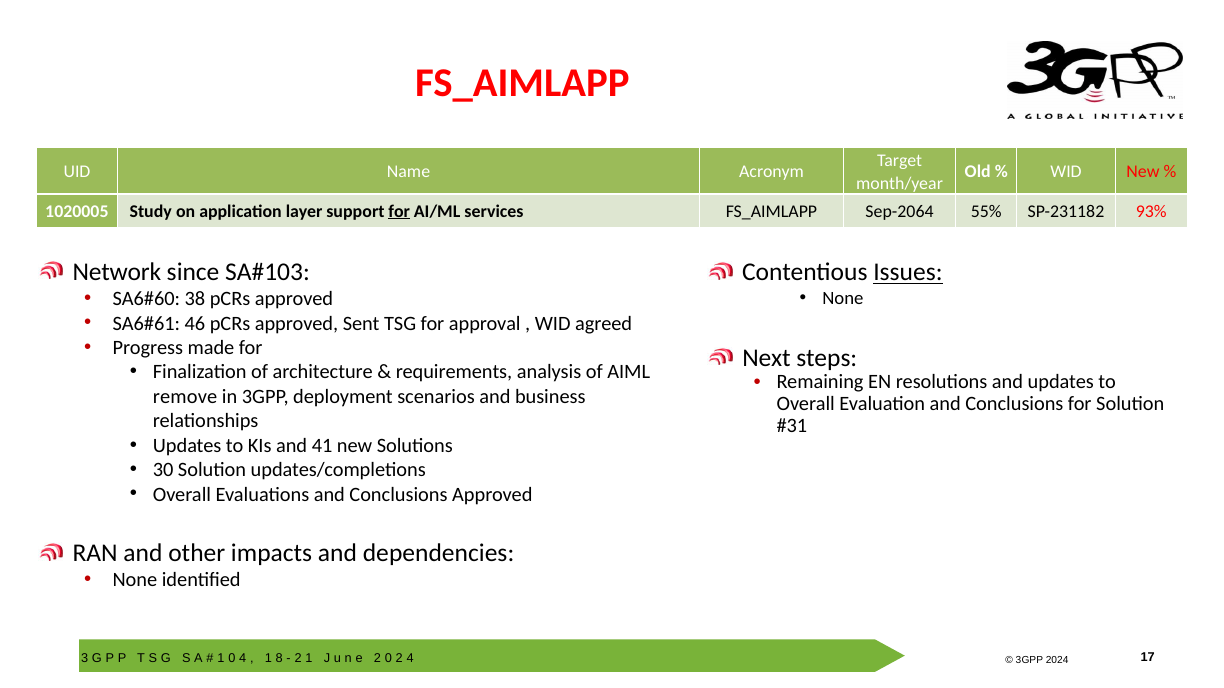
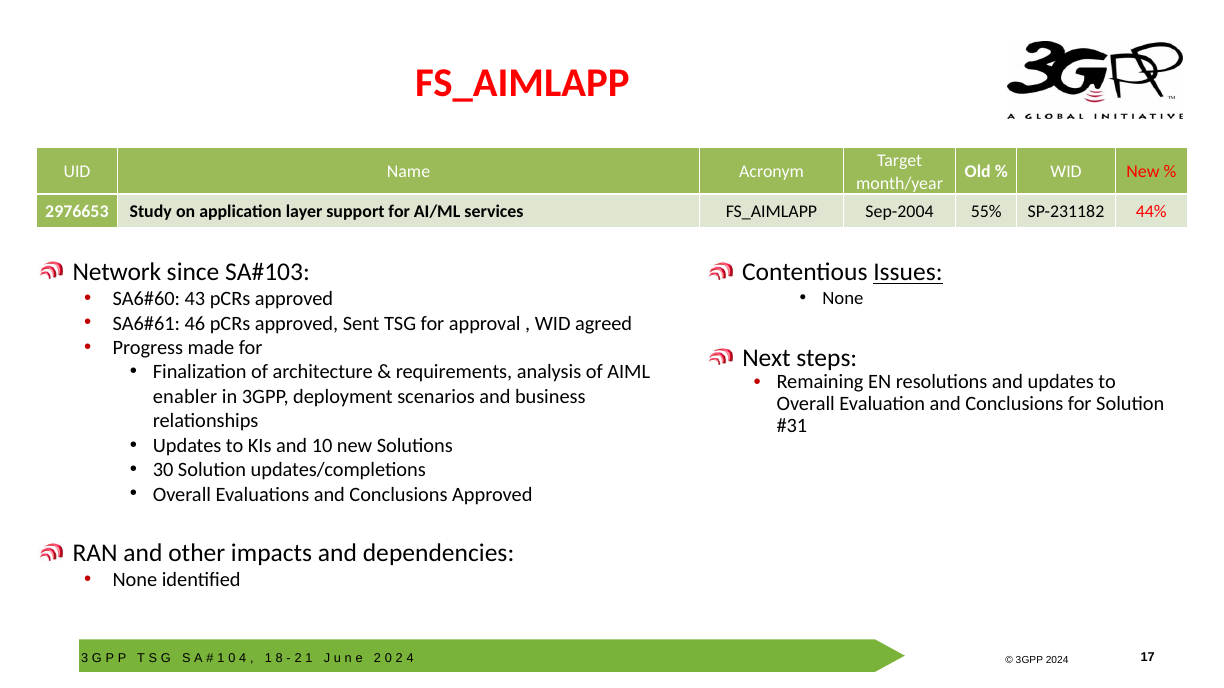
1020005: 1020005 -> 2976653
for at (399, 211) underline: present -> none
Sep-2064: Sep-2064 -> Sep-2004
93%: 93% -> 44%
38: 38 -> 43
remove: remove -> enabler
41: 41 -> 10
